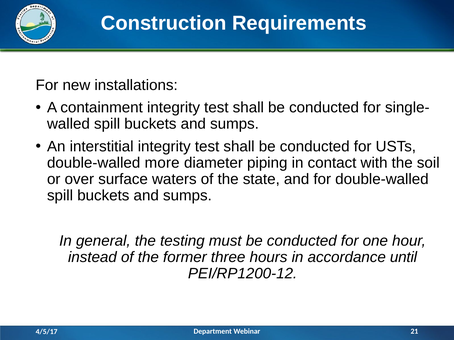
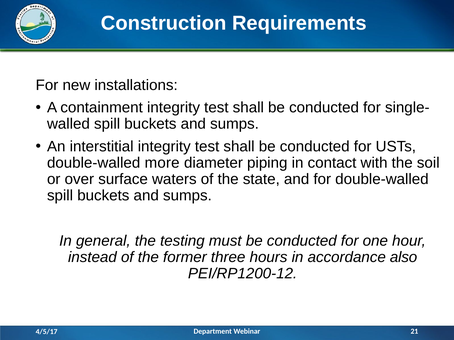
until: until -> also
